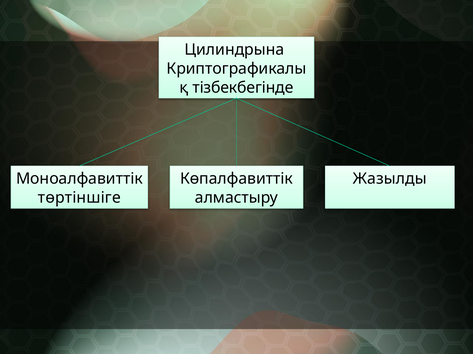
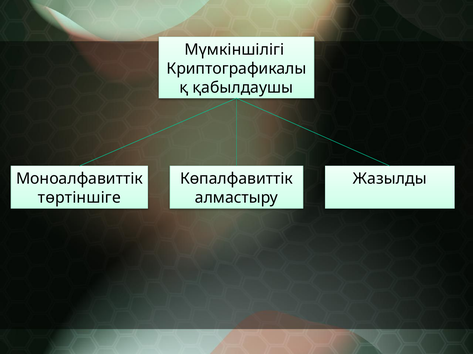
Цилиндрына: Цилиндрына -> Мүмкiншiлiгi
тiзбекбегінде: тiзбекбегінде -> қабылдаушы
